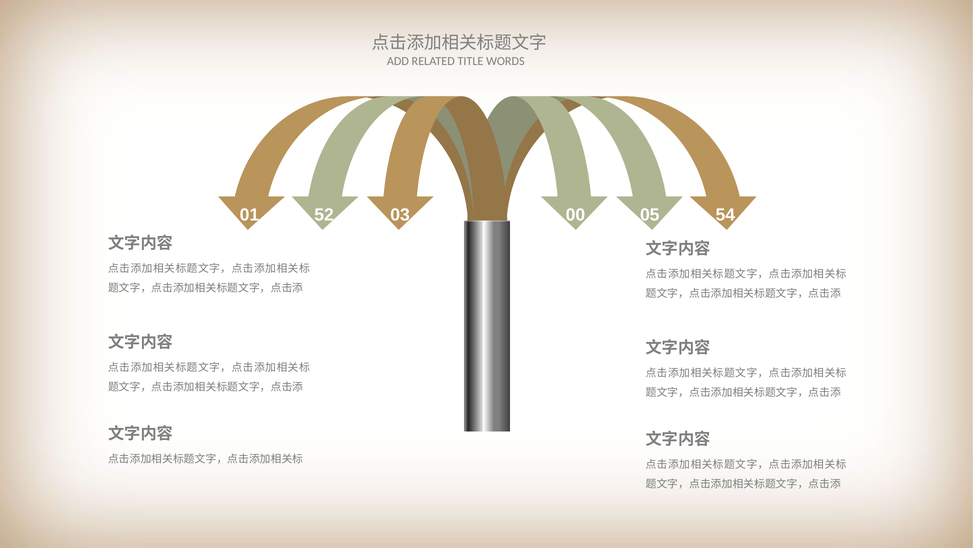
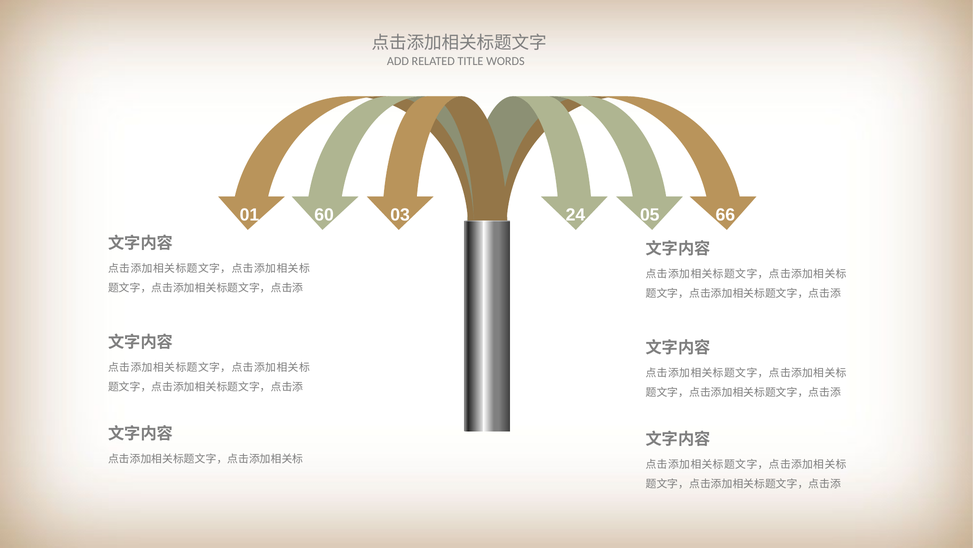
52: 52 -> 60
00: 00 -> 24
54: 54 -> 66
